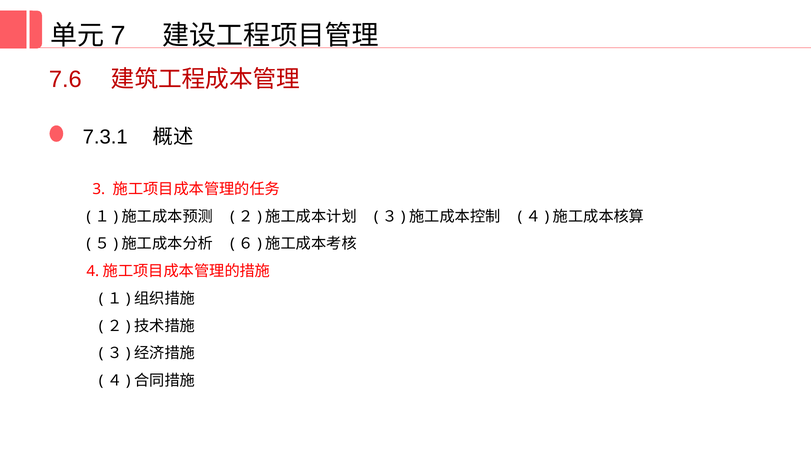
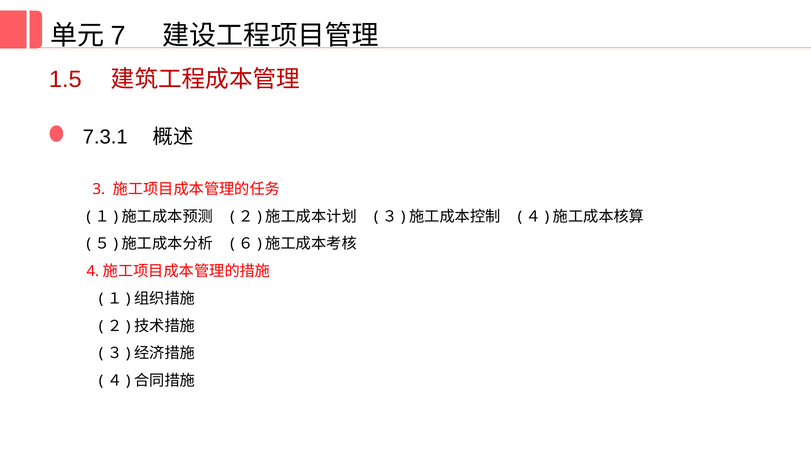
7.6: 7.6 -> 1.5
